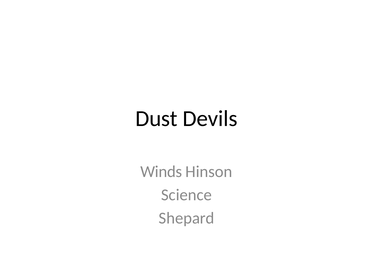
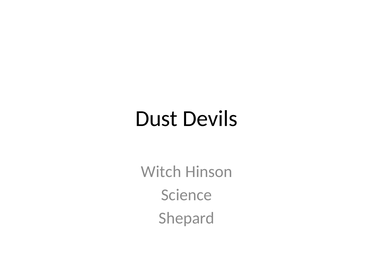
Winds: Winds -> Witch
